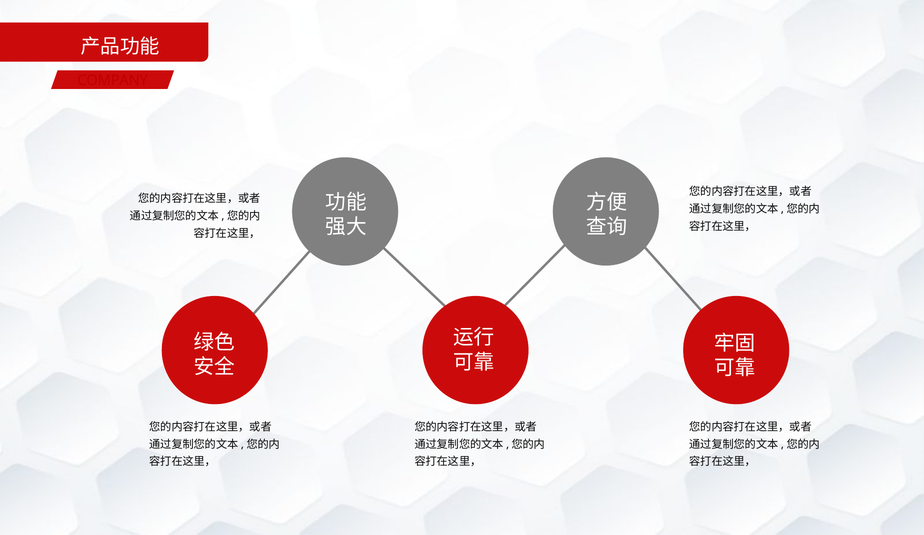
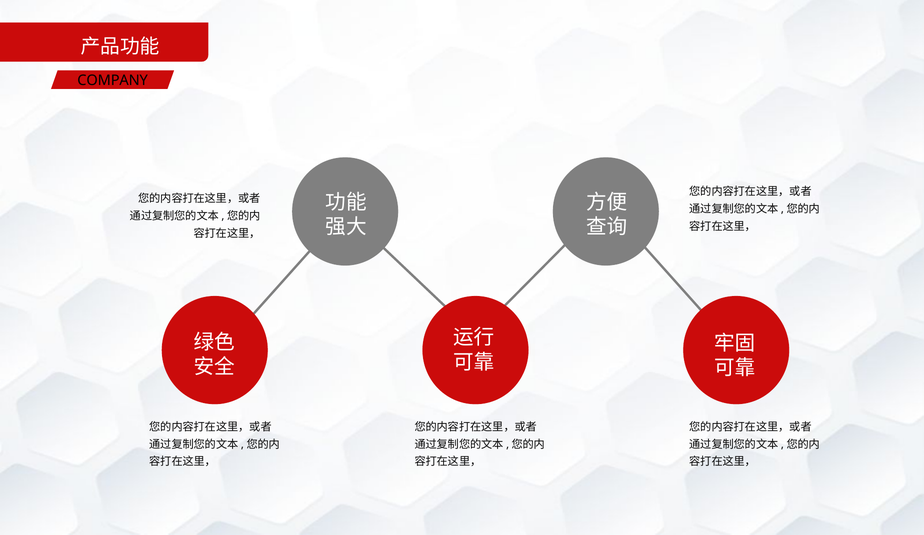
COMPANY colour: red -> black
